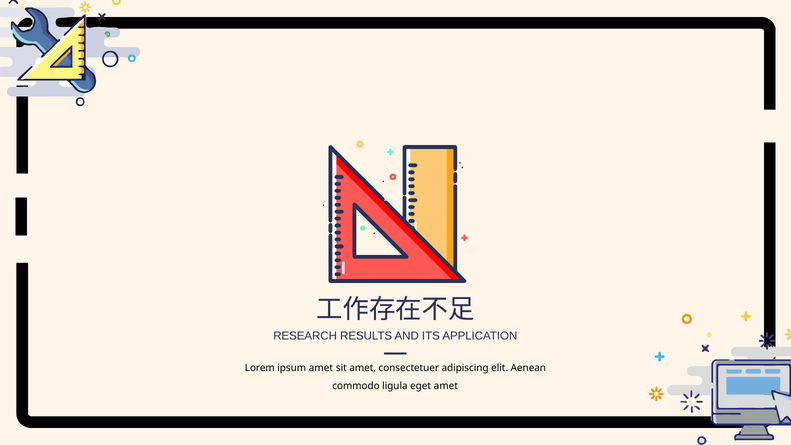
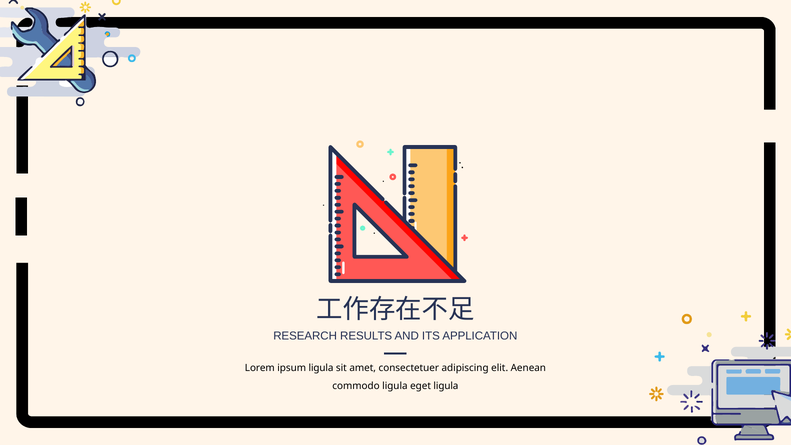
ipsum amet: amet -> ligula
eget amet: amet -> ligula
